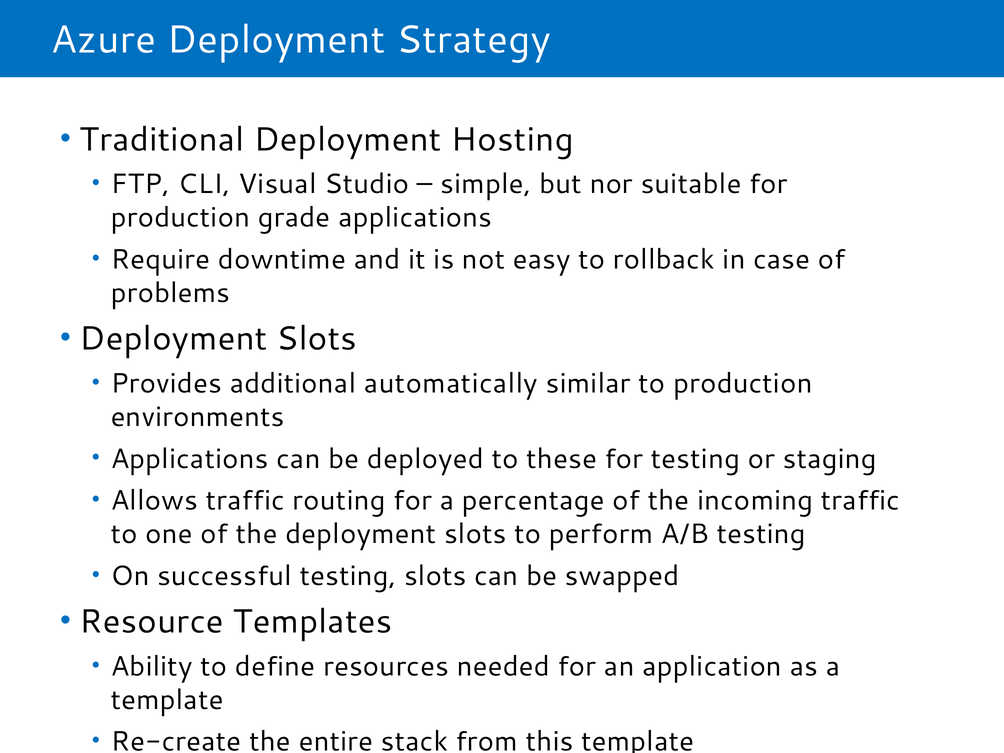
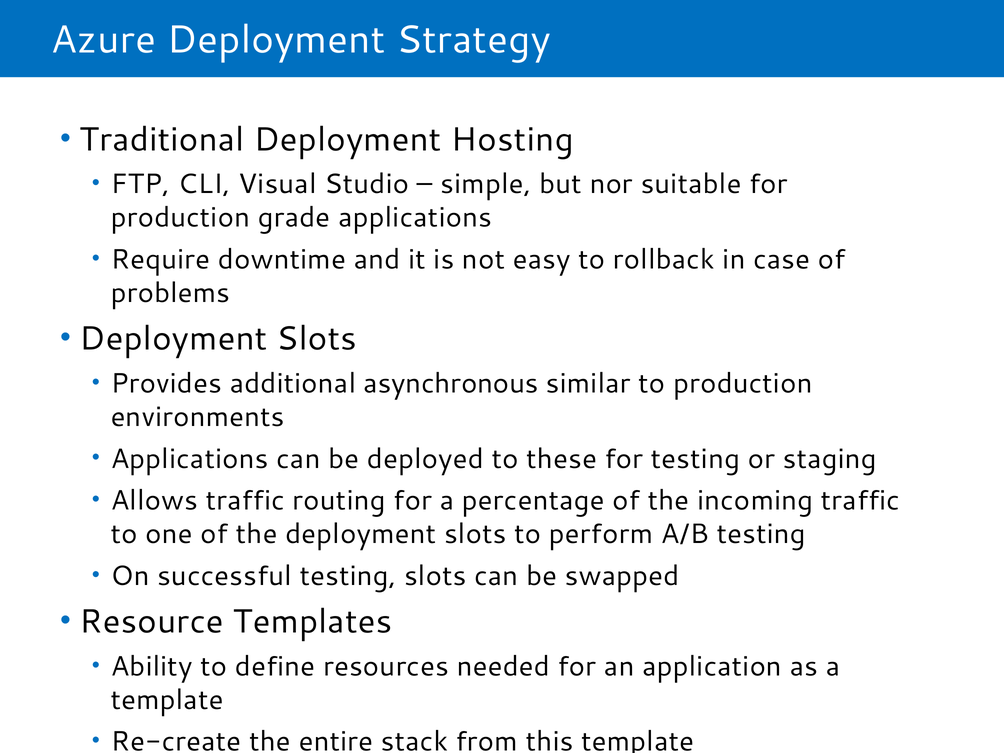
automatically: automatically -> asynchronous
